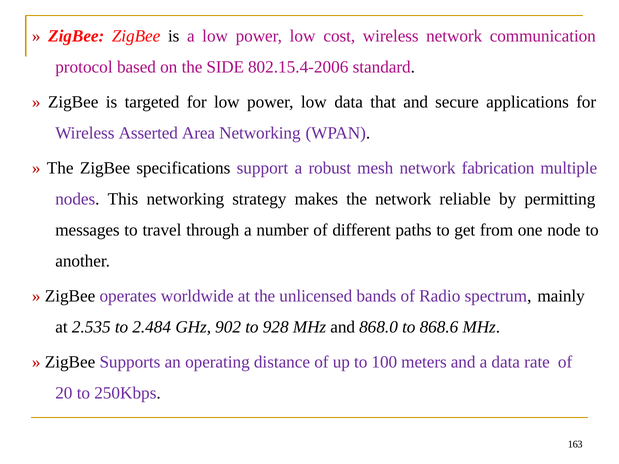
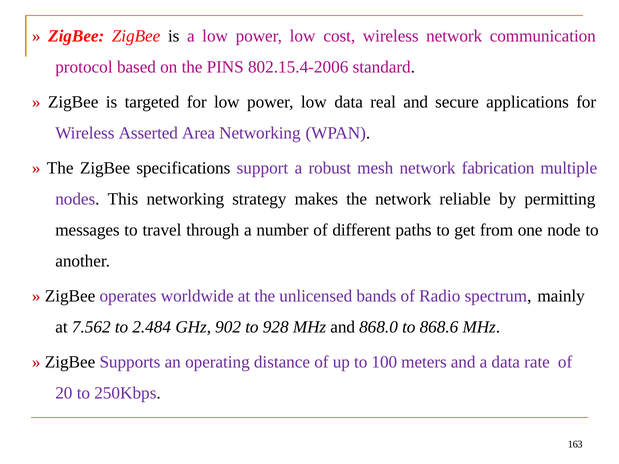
SIDE: SIDE -> PINS
that: that -> real
2.535: 2.535 -> 7.562
